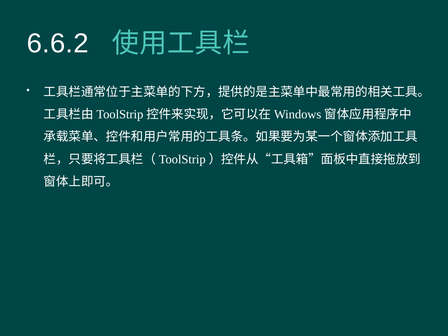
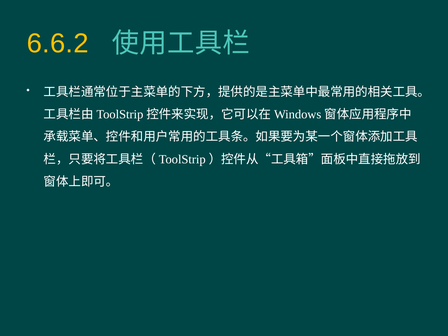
6.6.2 colour: white -> yellow
